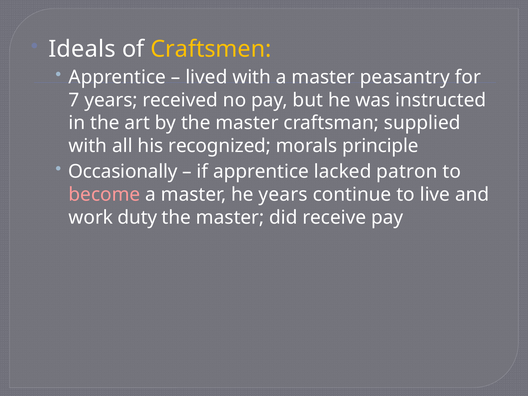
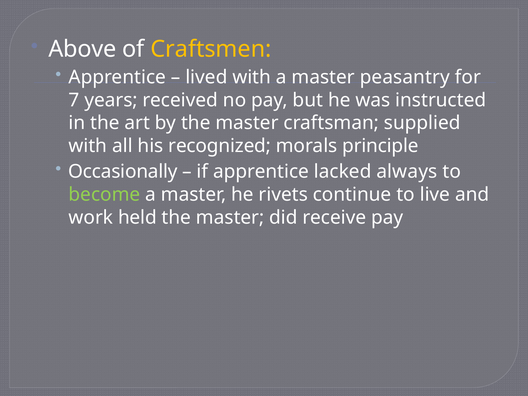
Ideals: Ideals -> Above
patron: patron -> always
become colour: pink -> light green
he years: years -> rivets
duty: duty -> held
